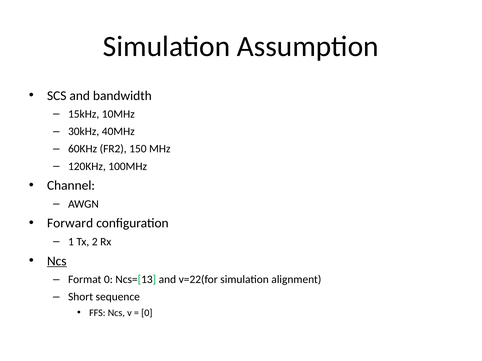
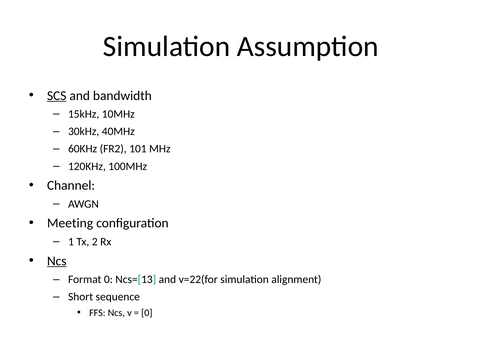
SCS underline: none -> present
150: 150 -> 101
Forward: Forward -> Meeting
